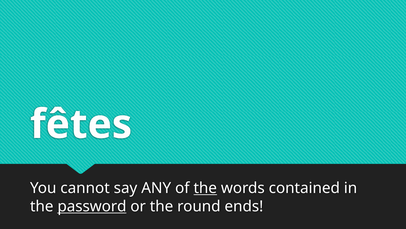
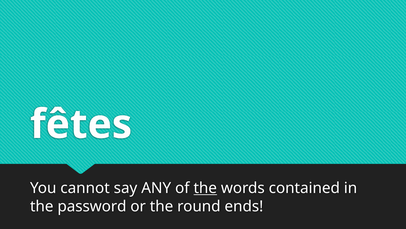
password underline: present -> none
